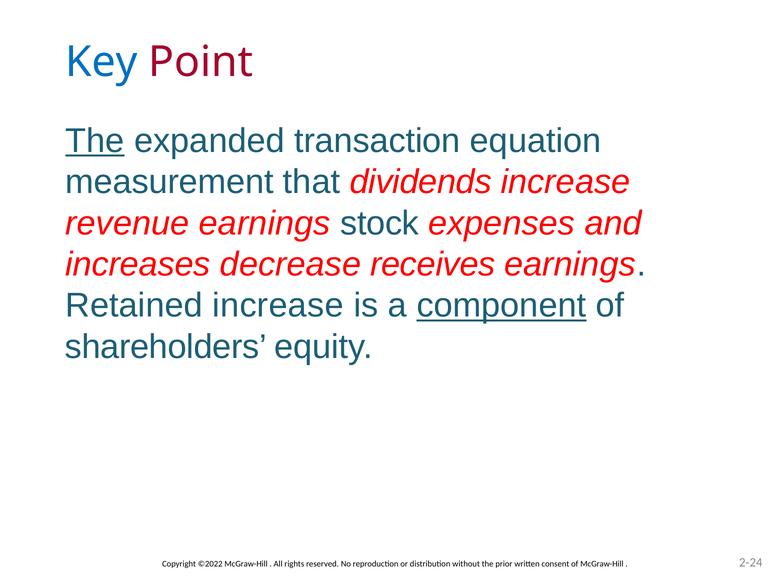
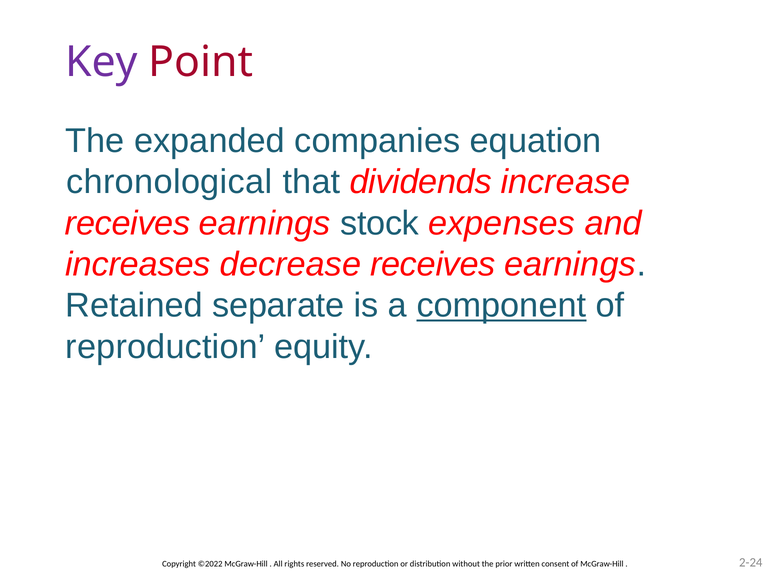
Key colour: blue -> purple
The at (95, 141) underline: present -> none
transaction: transaction -> companies
measurement: measurement -> chronological
revenue at (127, 223): revenue -> receives
Retained increase: increase -> separate
shareholders at (166, 347): shareholders -> reproduction
